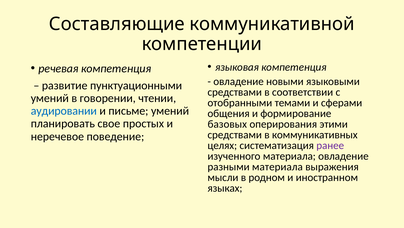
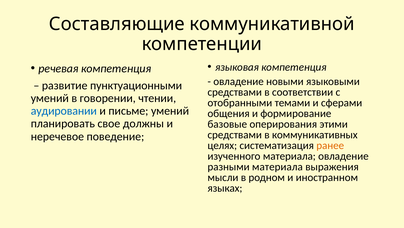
простых: простых -> должны
базовых: базовых -> базовые
ранее colour: purple -> orange
